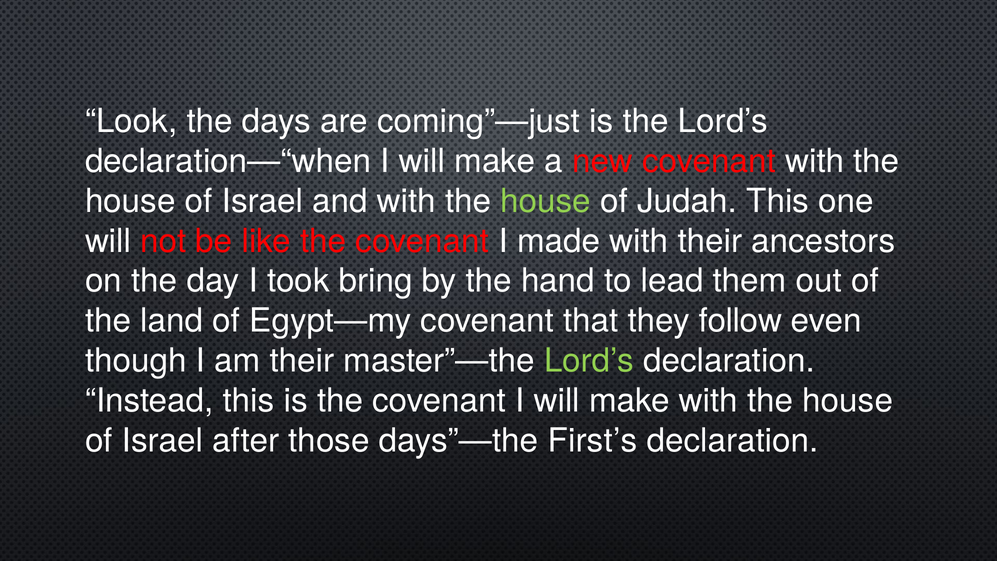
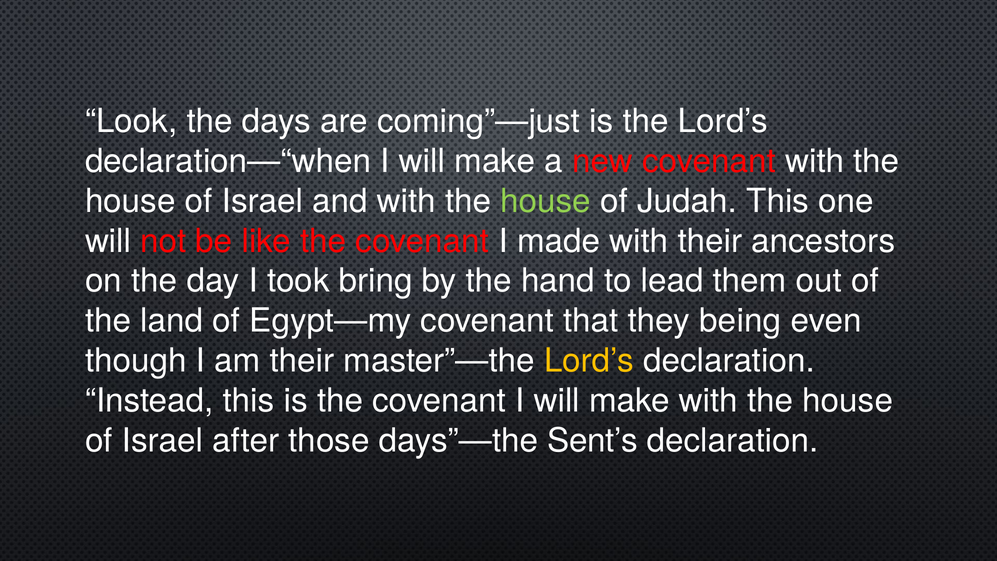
follow: follow -> being
Lord’s at (589, 361) colour: light green -> yellow
First’s: First’s -> Sent’s
